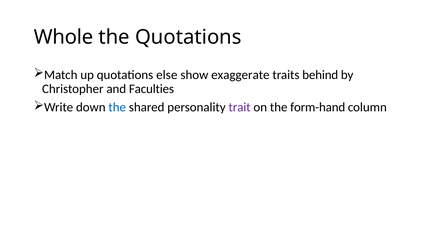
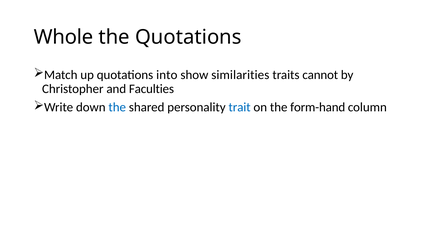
else: else -> into
exaggerate: exaggerate -> similarities
behind: behind -> cannot
trait colour: purple -> blue
